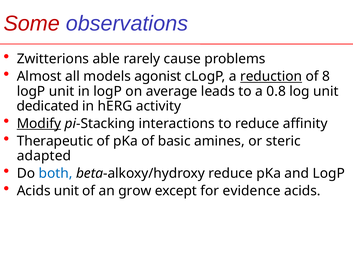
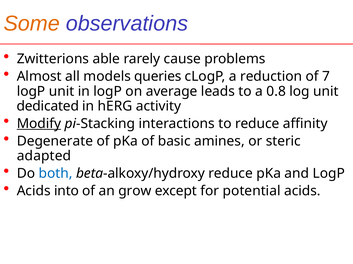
Some colour: red -> orange
agonist: agonist -> queries
reduction underline: present -> none
8: 8 -> 7
Therapeutic: Therapeutic -> Degenerate
Acids unit: unit -> into
evidence: evidence -> potential
